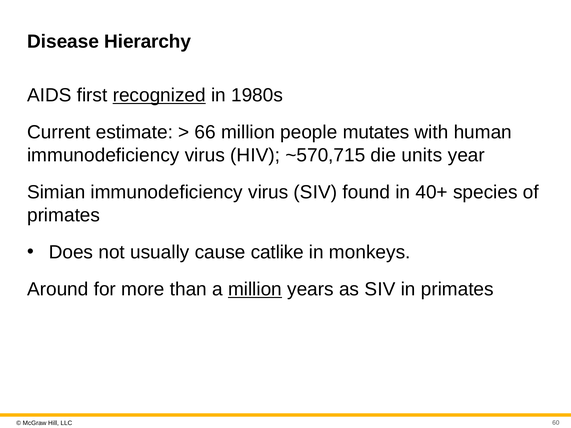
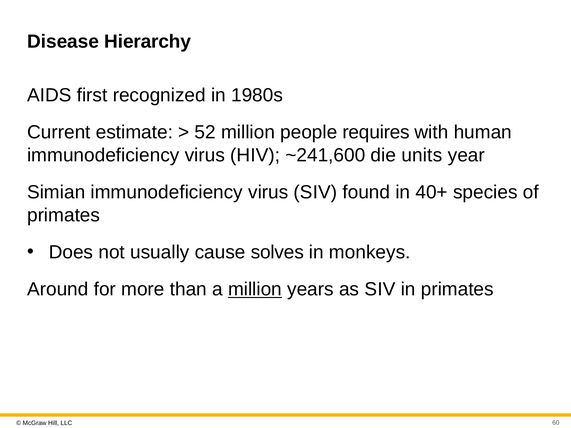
recognized underline: present -> none
66: 66 -> 52
mutates: mutates -> requires
~570,715: ~570,715 -> ~241,600
catlike: catlike -> solves
